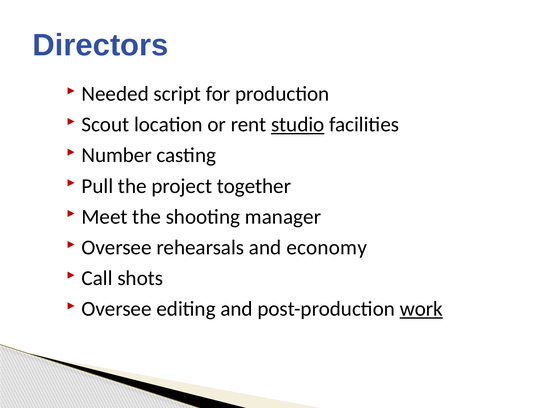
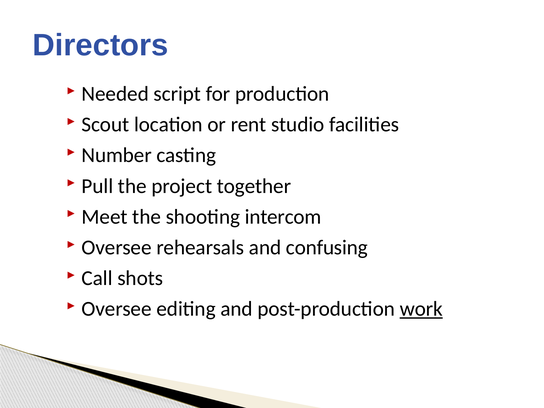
studio underline: present -> none
manager: manager -> intercom
economy: economy -> confusing
